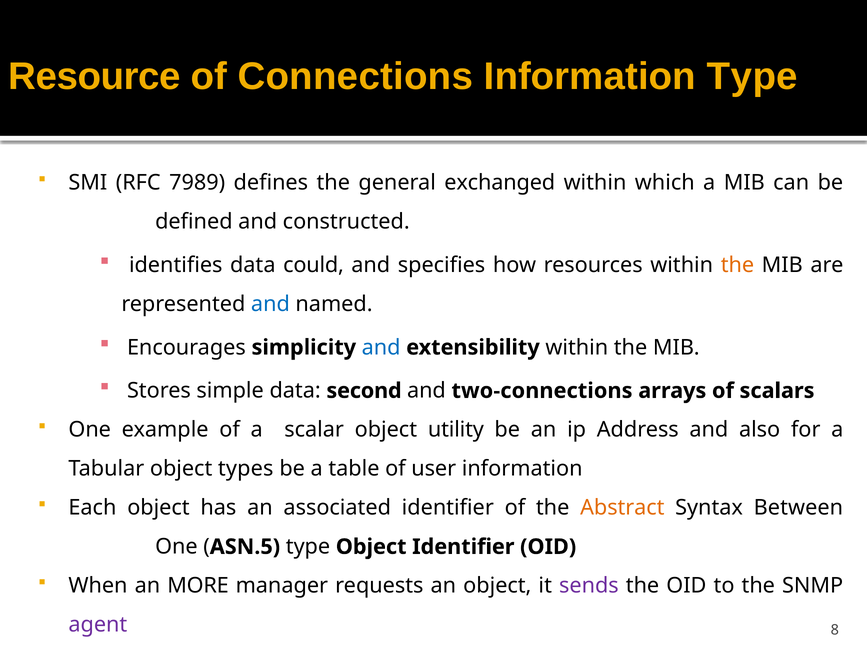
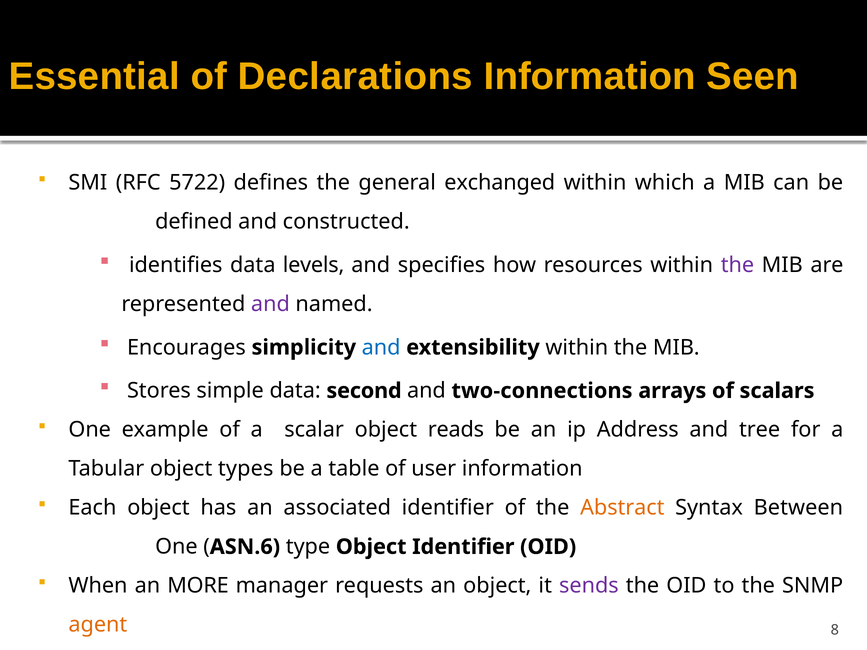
Resource: Resource -> Essential
Connections: Connections -> Declarations
Information Type: Type -> Seen
7989: 7989 -> 5722
could: could -> levels
the at (737, 265) colour: orange -> purple
and at (270, 304) colour: blue -> purple
utility: utility -> reads
also: also -> tree
ASN.5: ASN.5 -> ASN.6
agent colour: purple -> orange
